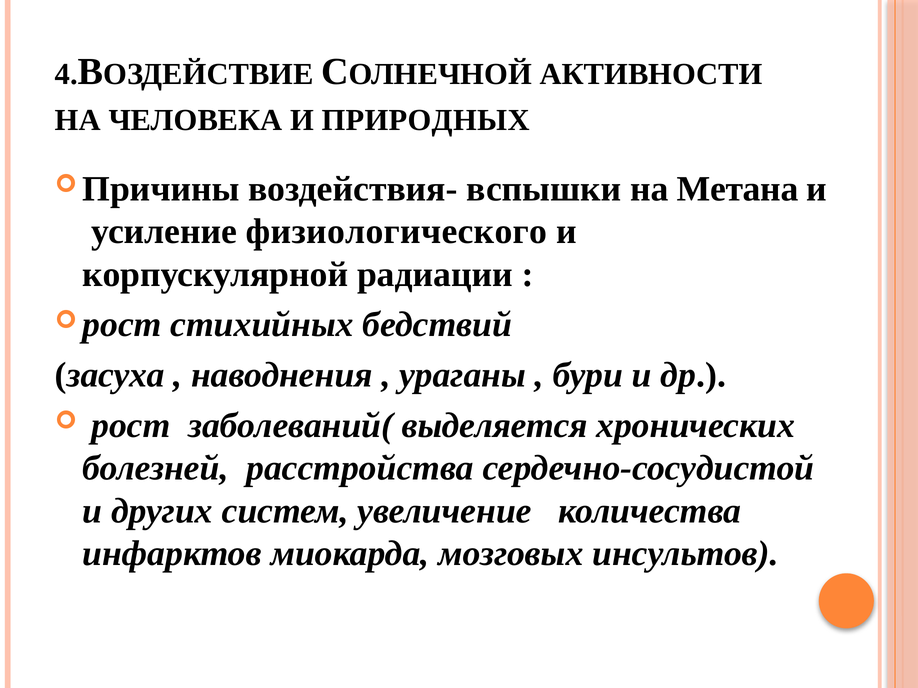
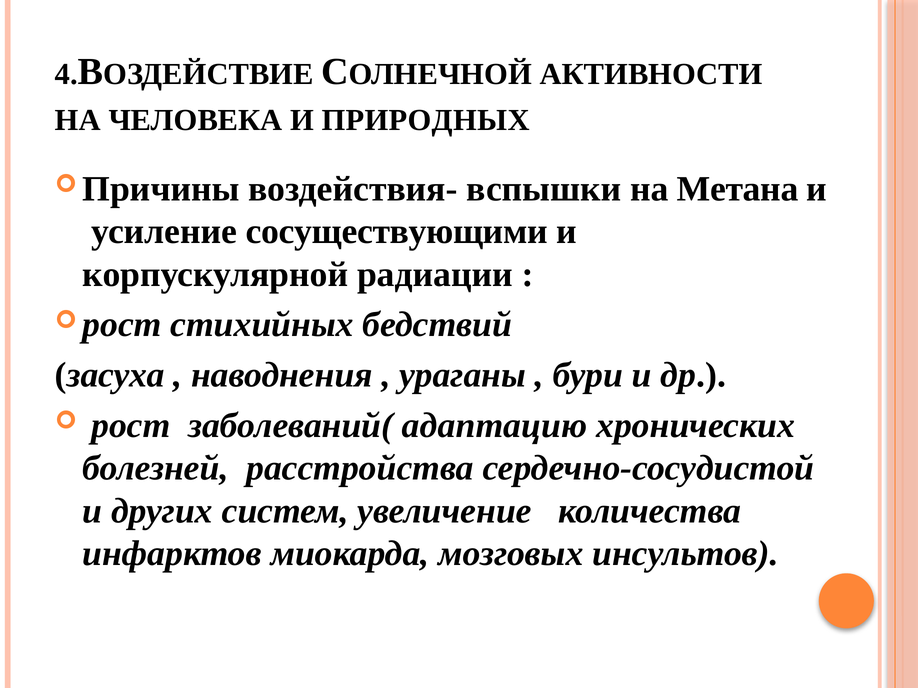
физиологического: физиологического -> сосуществующими
выделяется: выделяется -> адаптацию
